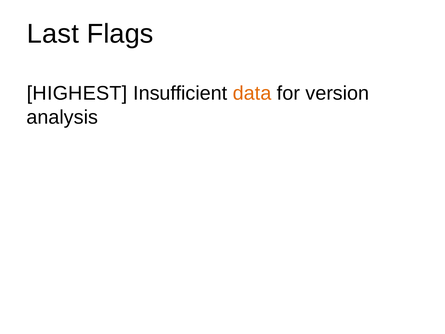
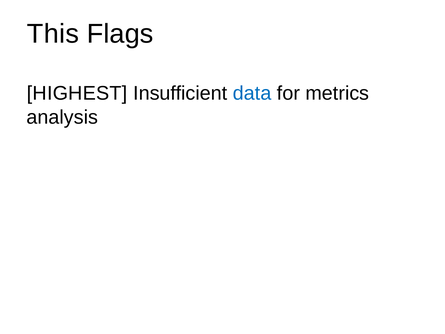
Last: Last -> This
data colour: orange -> blue
version: version -> metrics
